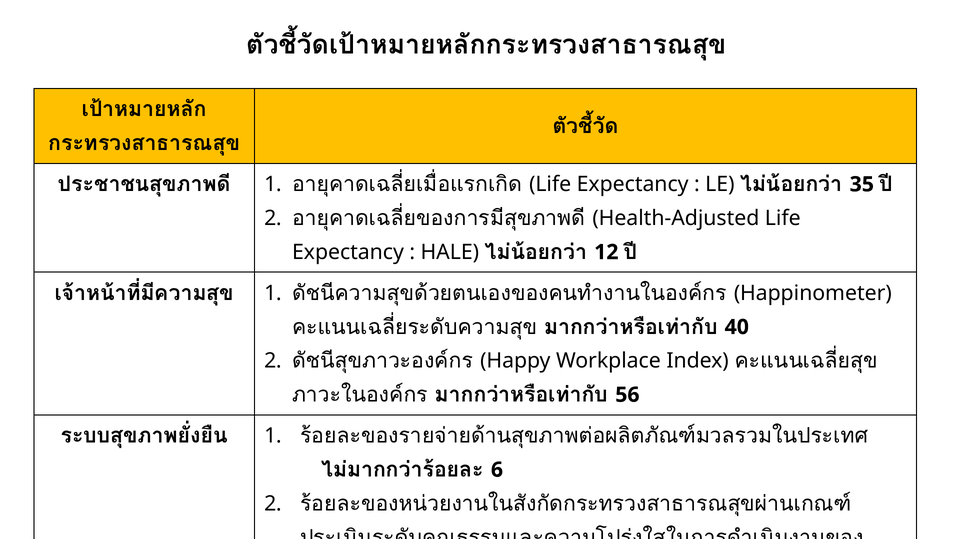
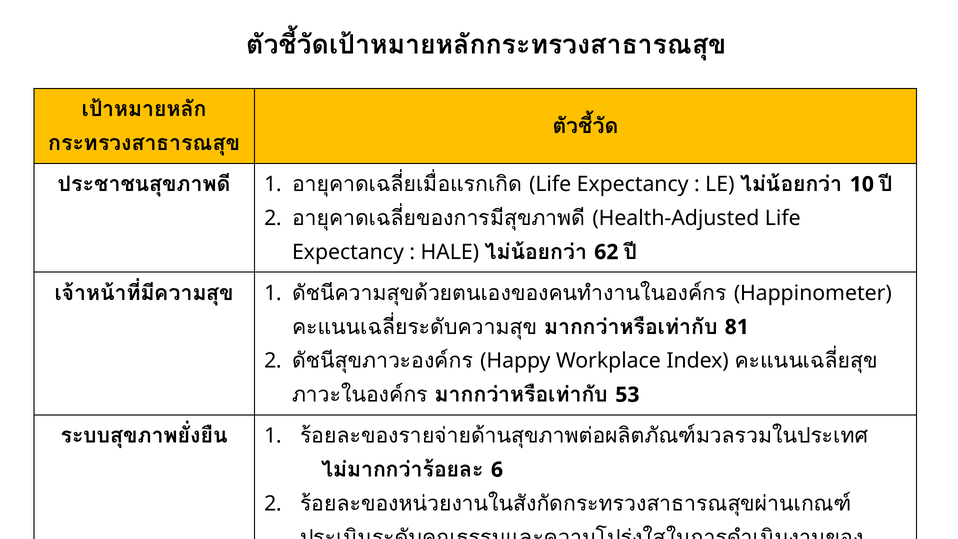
35: 35 -> 10
12: 12 -> 62
40: 40 -> 81
56: 56 -> 53
